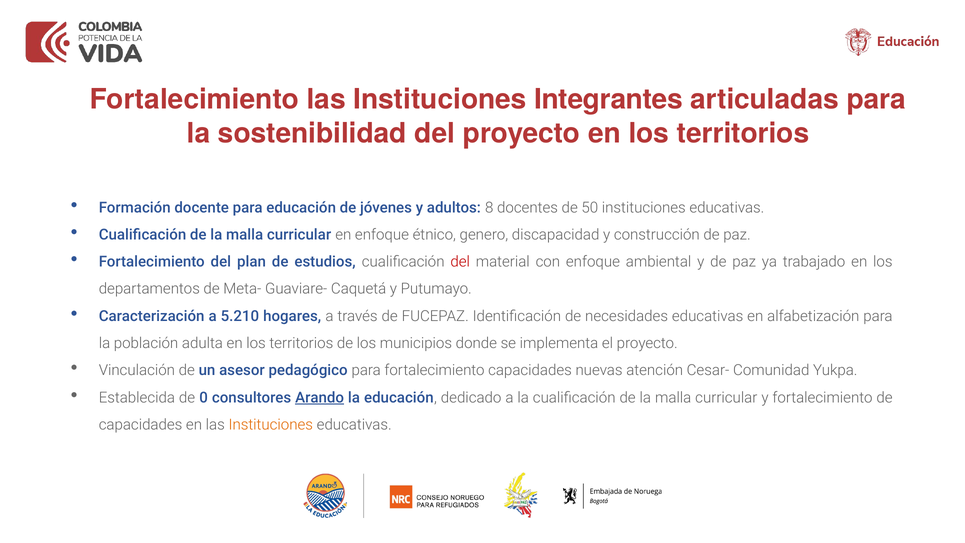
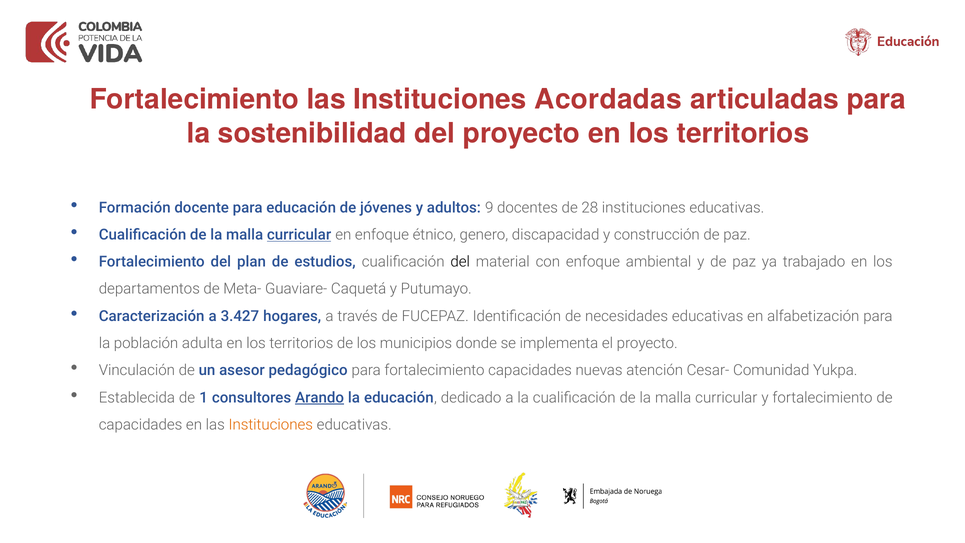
Integrantes: Integrantes -> Acordadas
8: 8 -> 9
50: 50 -> 28
curricular at (299, 235) underline: none -> present
del at (460, 262) colour: red -> black
5.210: 5.210 -> 3.427
0: 0 -> 1
